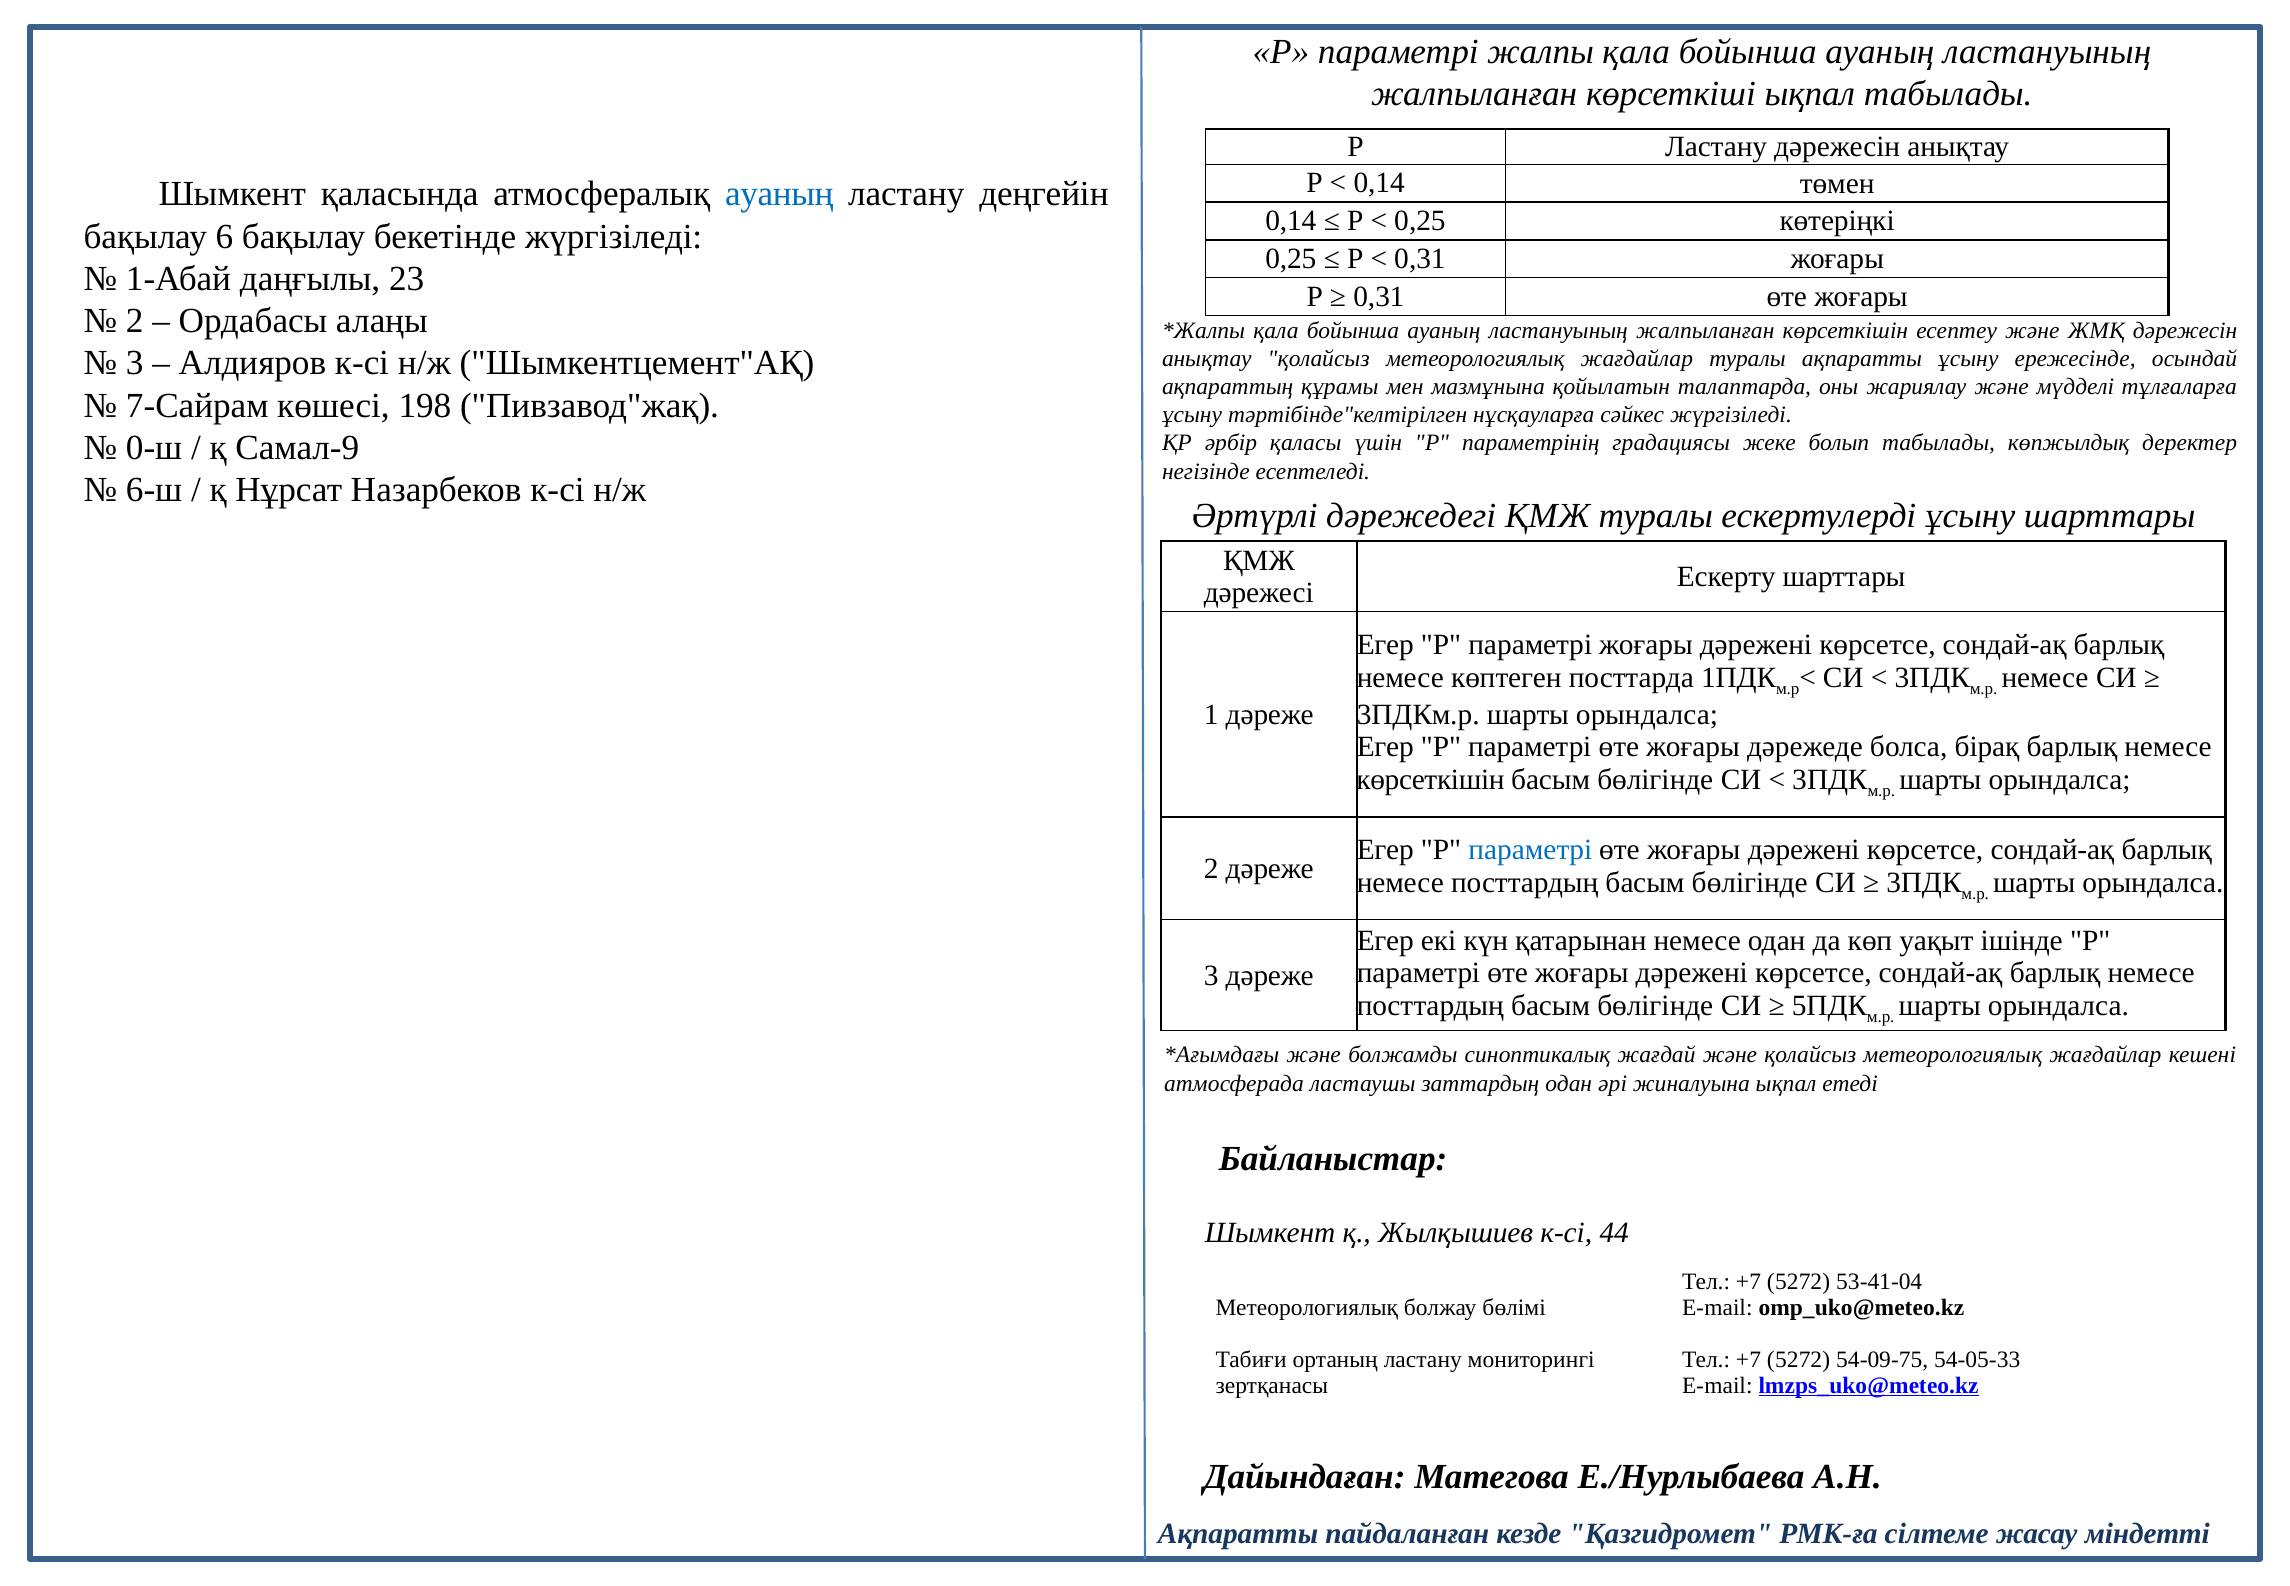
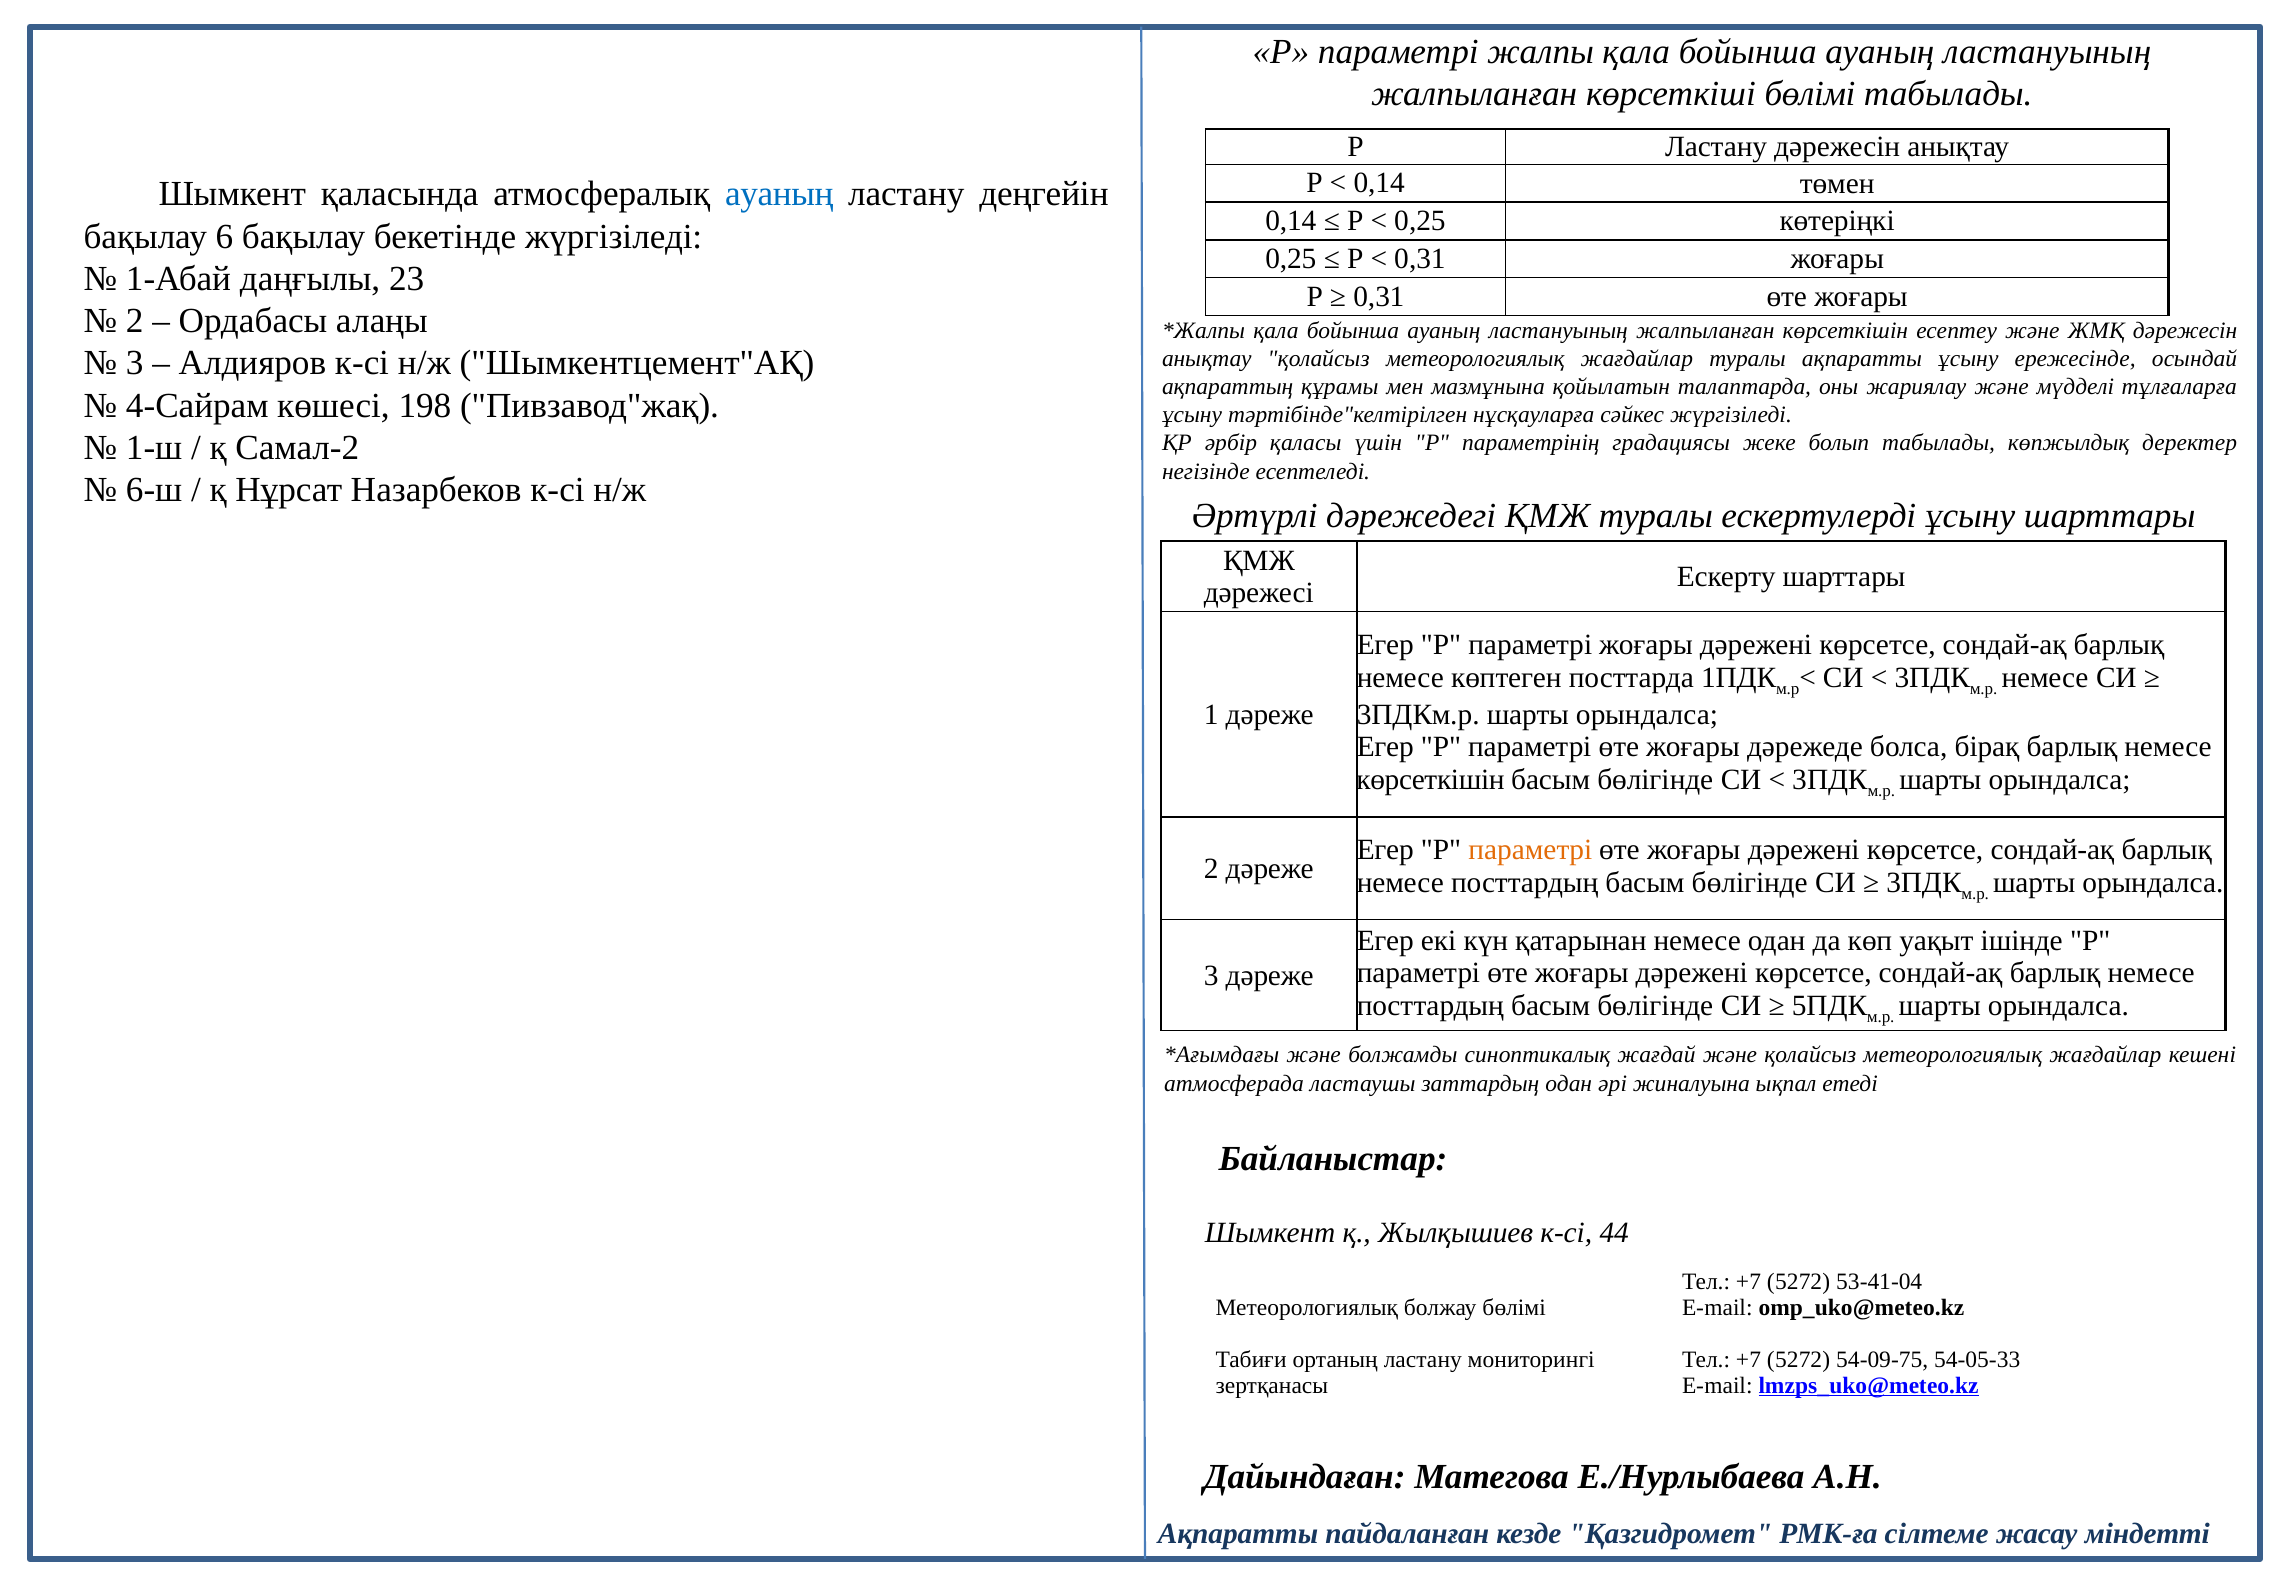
көрсеткіші ықпал: ықпал -> бөлімі
7-Сайрам: 7-Сайрам -> 4-Сайрам
0-ш: 0-ш -> 1-ш
Самал-9: Самал-9 -> Самал-2
параметрі at (1530, 850) colour: blue -> orange
